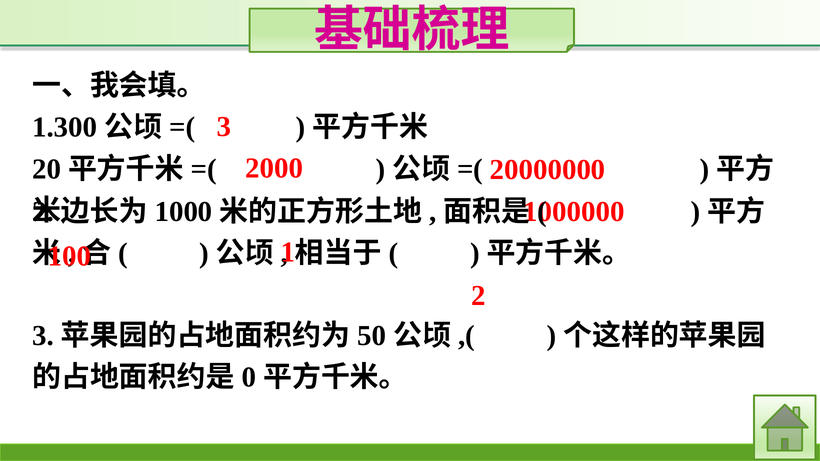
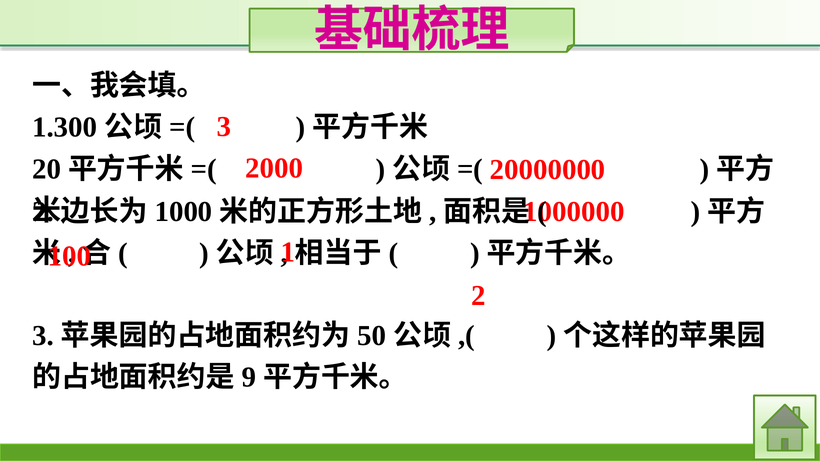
0: 0 -> 9
